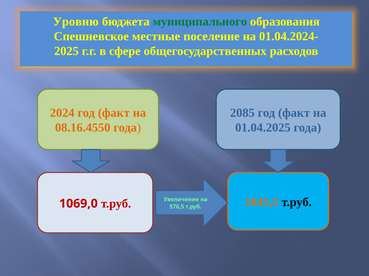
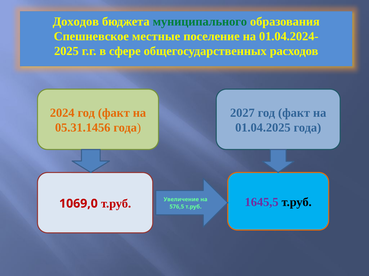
Уровню: Уровню -> Доходов
2085: 2085 -> 2027
08.16.4550: 08.16.4550 -> 05.31.1456
1645,5 colour: orange -> purple
